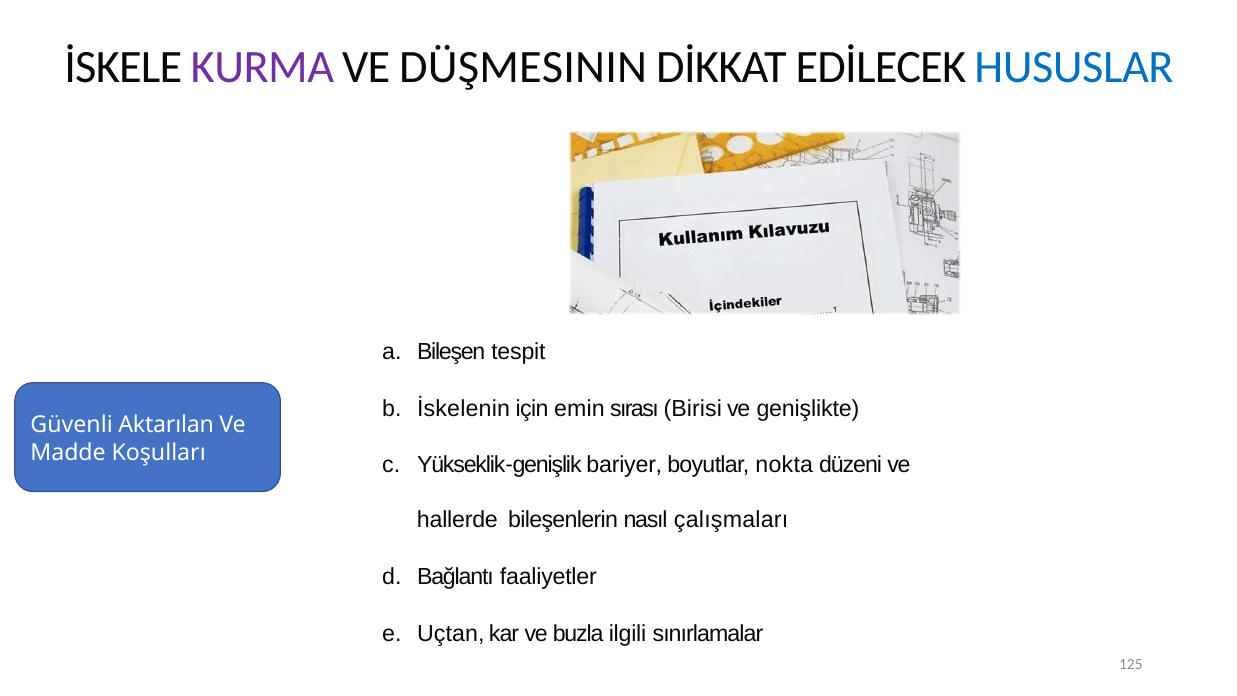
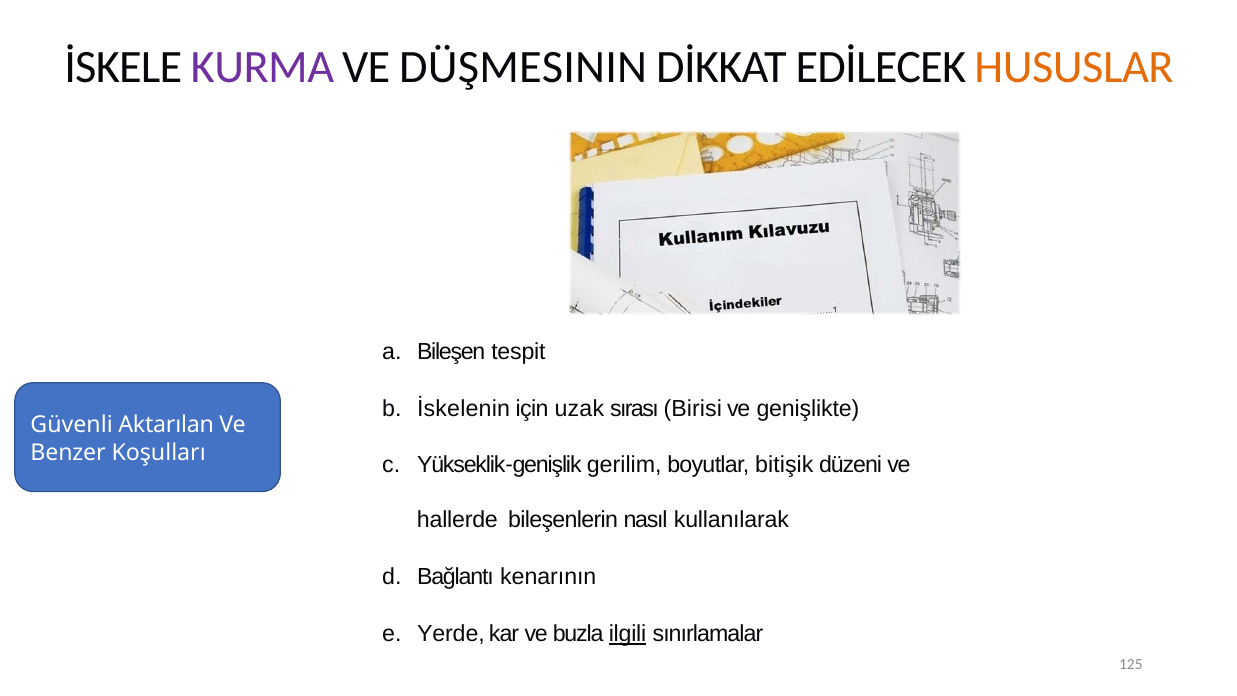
HUSUSLAR colour: blue -> orange
emin: emin -> uzak
Madde: Madde -> Benzer
bariyer: bariyer -> gerilim
nokta: nokta -> bitişik
çalışmaları: çalışmaları -> kullanılarak
faaliyetler: faaliyetler -> kenarının
Uçtan: Uçtan -> Yerde
ilgili underline: none -> present
